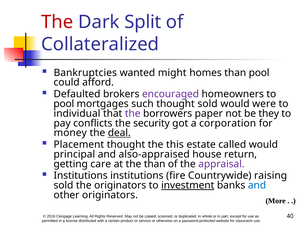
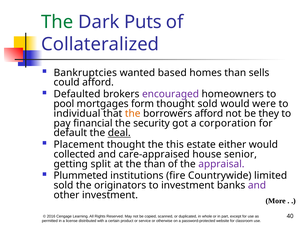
The at (57, 22) colour: red -> green
Split: Split -> Puts
might: might -> based
than pool: pool -> sells
such: such -> form
the at (133, 114) colour: purple -> orange
borrowers paper: paper -> afford
conflicts: conflicts -> financial
money: money -> default
called: called -> either
principal: principal -> collected
also-appraised: also-appraised -> care-appraised
return: return -> senior
care: care -> split
Institutions at (81, 176): Institutions -> Plummeted
raising: raising -> limited
investment at (188, 186) underline: present -> none
and at (257, 186) colour: blue -> purple
other originators: originators -> investment
